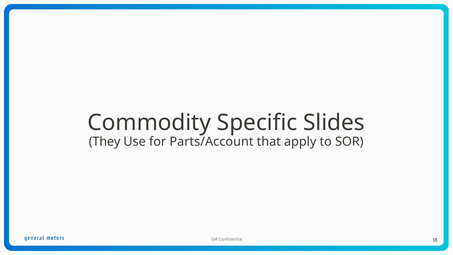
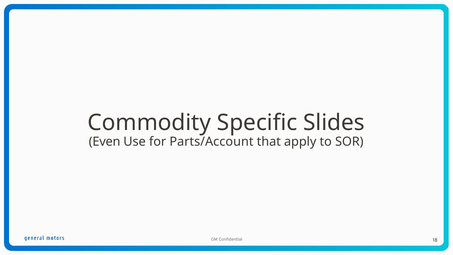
They: They -> Even
